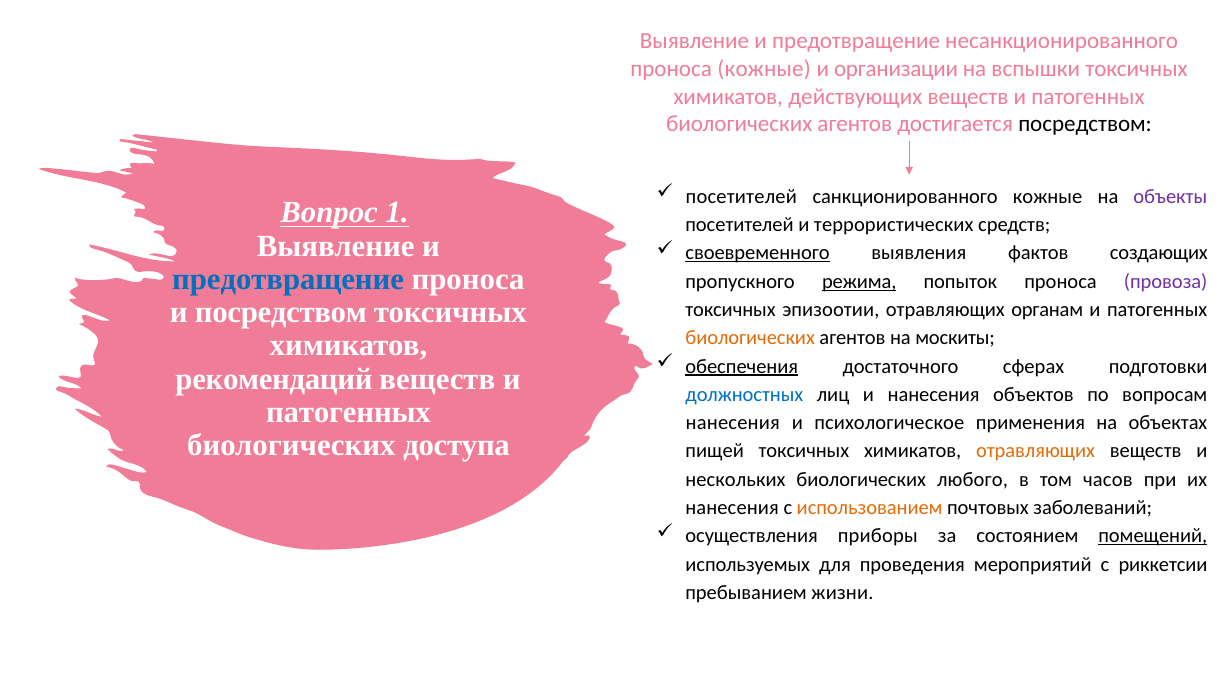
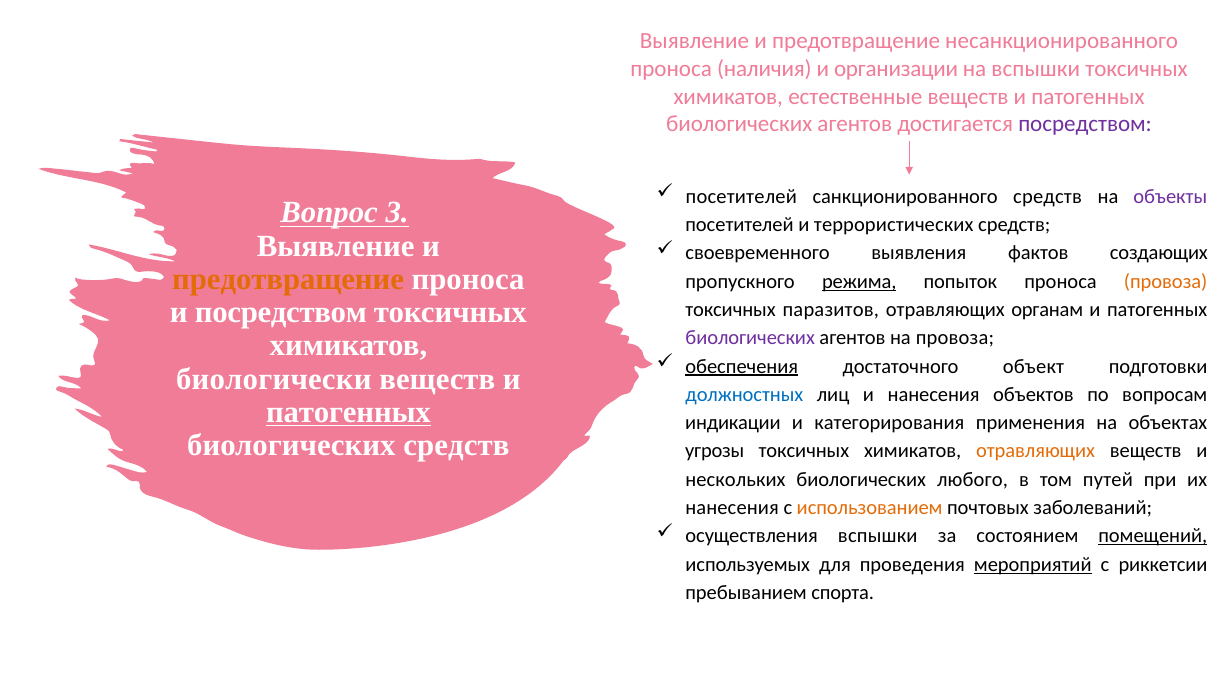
проноса кожные: кожные -> наличия
действующих: действующих -> естественные
посредством at (1085, 124) colour: black -> purple
санкционированного кожные: кожные -> средств
1: 1 -> 3
своевременного underline: present -> none
предотвращение at (288, 279) colour: blue -> orange
провоза at (1166, 281) colour: purple -> orange
эпизоотии: эпизоотии -> паразитов
биологических at (750, 338) colour: orange -> purple
на москиты: москиты -> провоза
сферах: сферах -> объект
рекомендаций: рекомендаций -> биологически
патогенных at (348, 412) underline: none -> present
нанесения at (733, 423): нанесения -> индикации
психологическое: психологическое -> категорирования
биологических доступа: доступа -> средств
пищей: пищей -> угрозы
часов: часов -> путей
осуществления приборы: приборы -> вспышки
мероприятий underline: none -> present
жизни: жизни -> спорта
